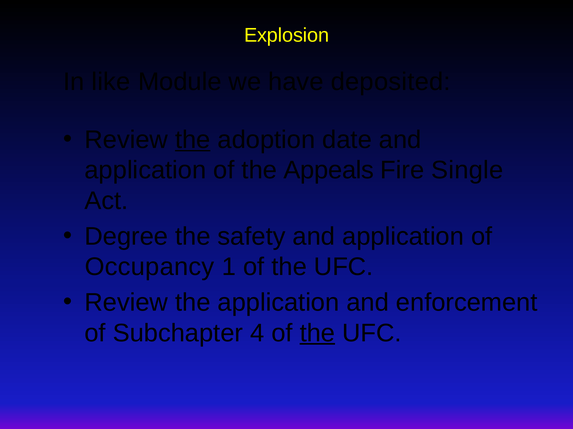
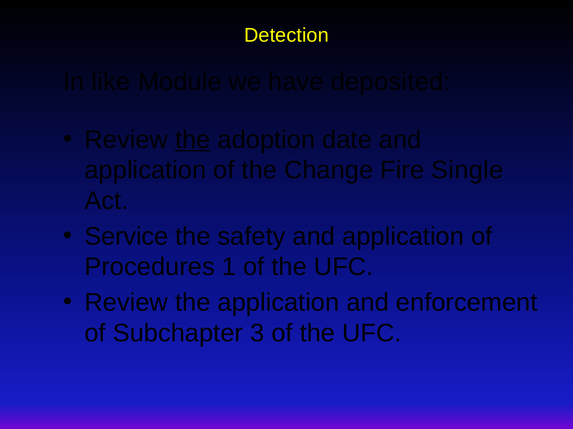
Explosion: Explosion -> Detection
Appeals: Appeals -> Change
Degree: Degree -> Service
Occupancy: Occupancy -> Procedures
4: 4 -> 3
the at (317, 334) underline: present -> none
